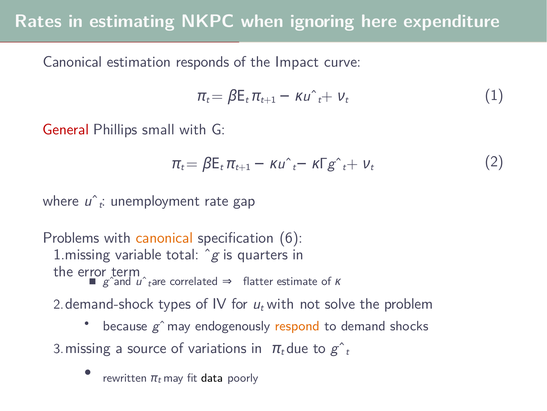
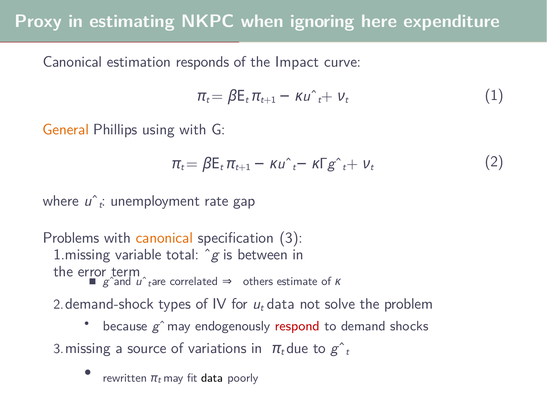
Rates: Rates -> Proxy
General colour: red -> orange
small: small -> using
6: 6 -> 3
quarters: quarters -> between
flatter: flatter -> others
with at (281, 304): with -> data
respond colour: orange -> red
